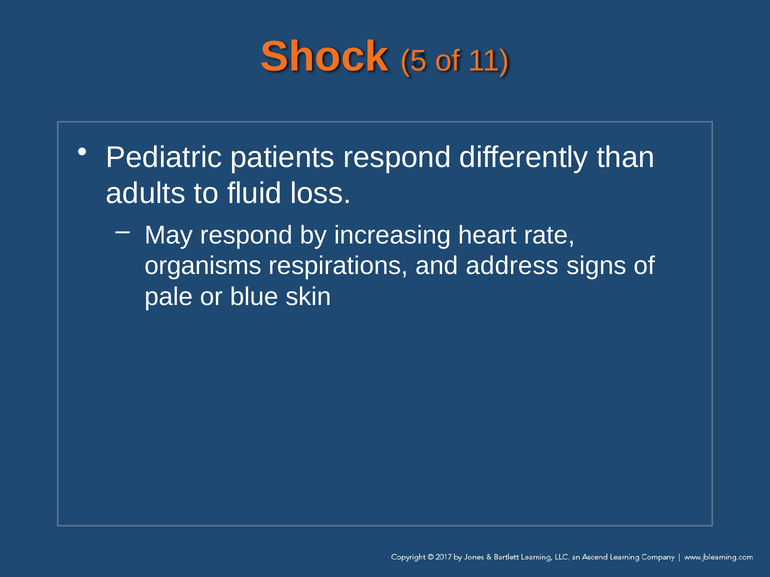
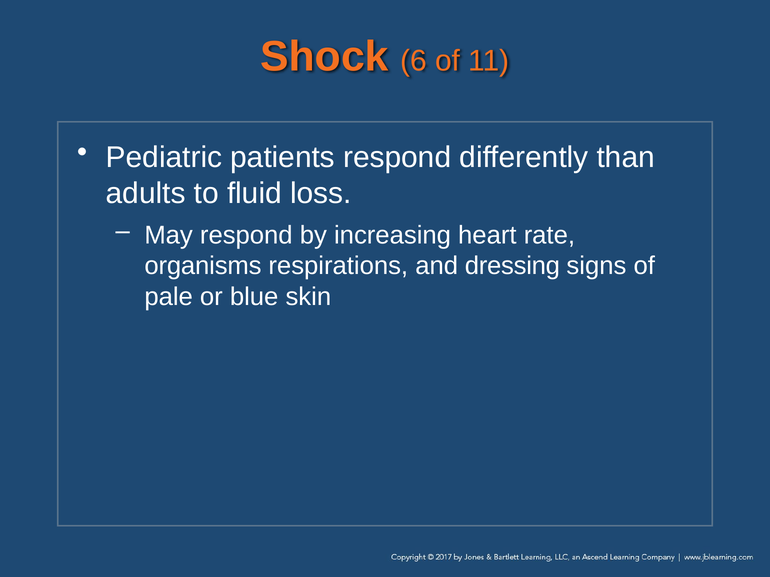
5: 5 -> 6
address: address -> dressing
